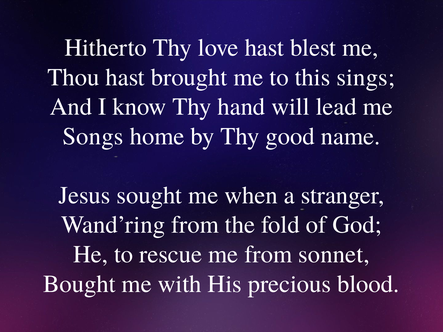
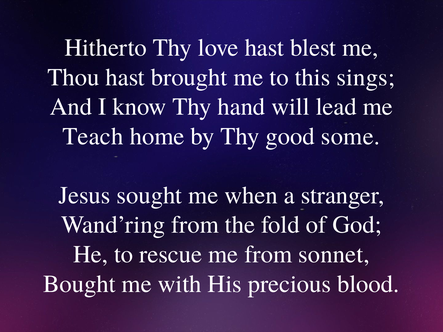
Songs: Songs -> Teach
name: name -> some
